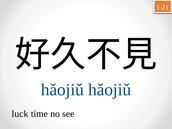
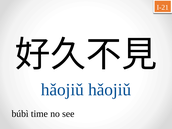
luck: luck -> búbì
